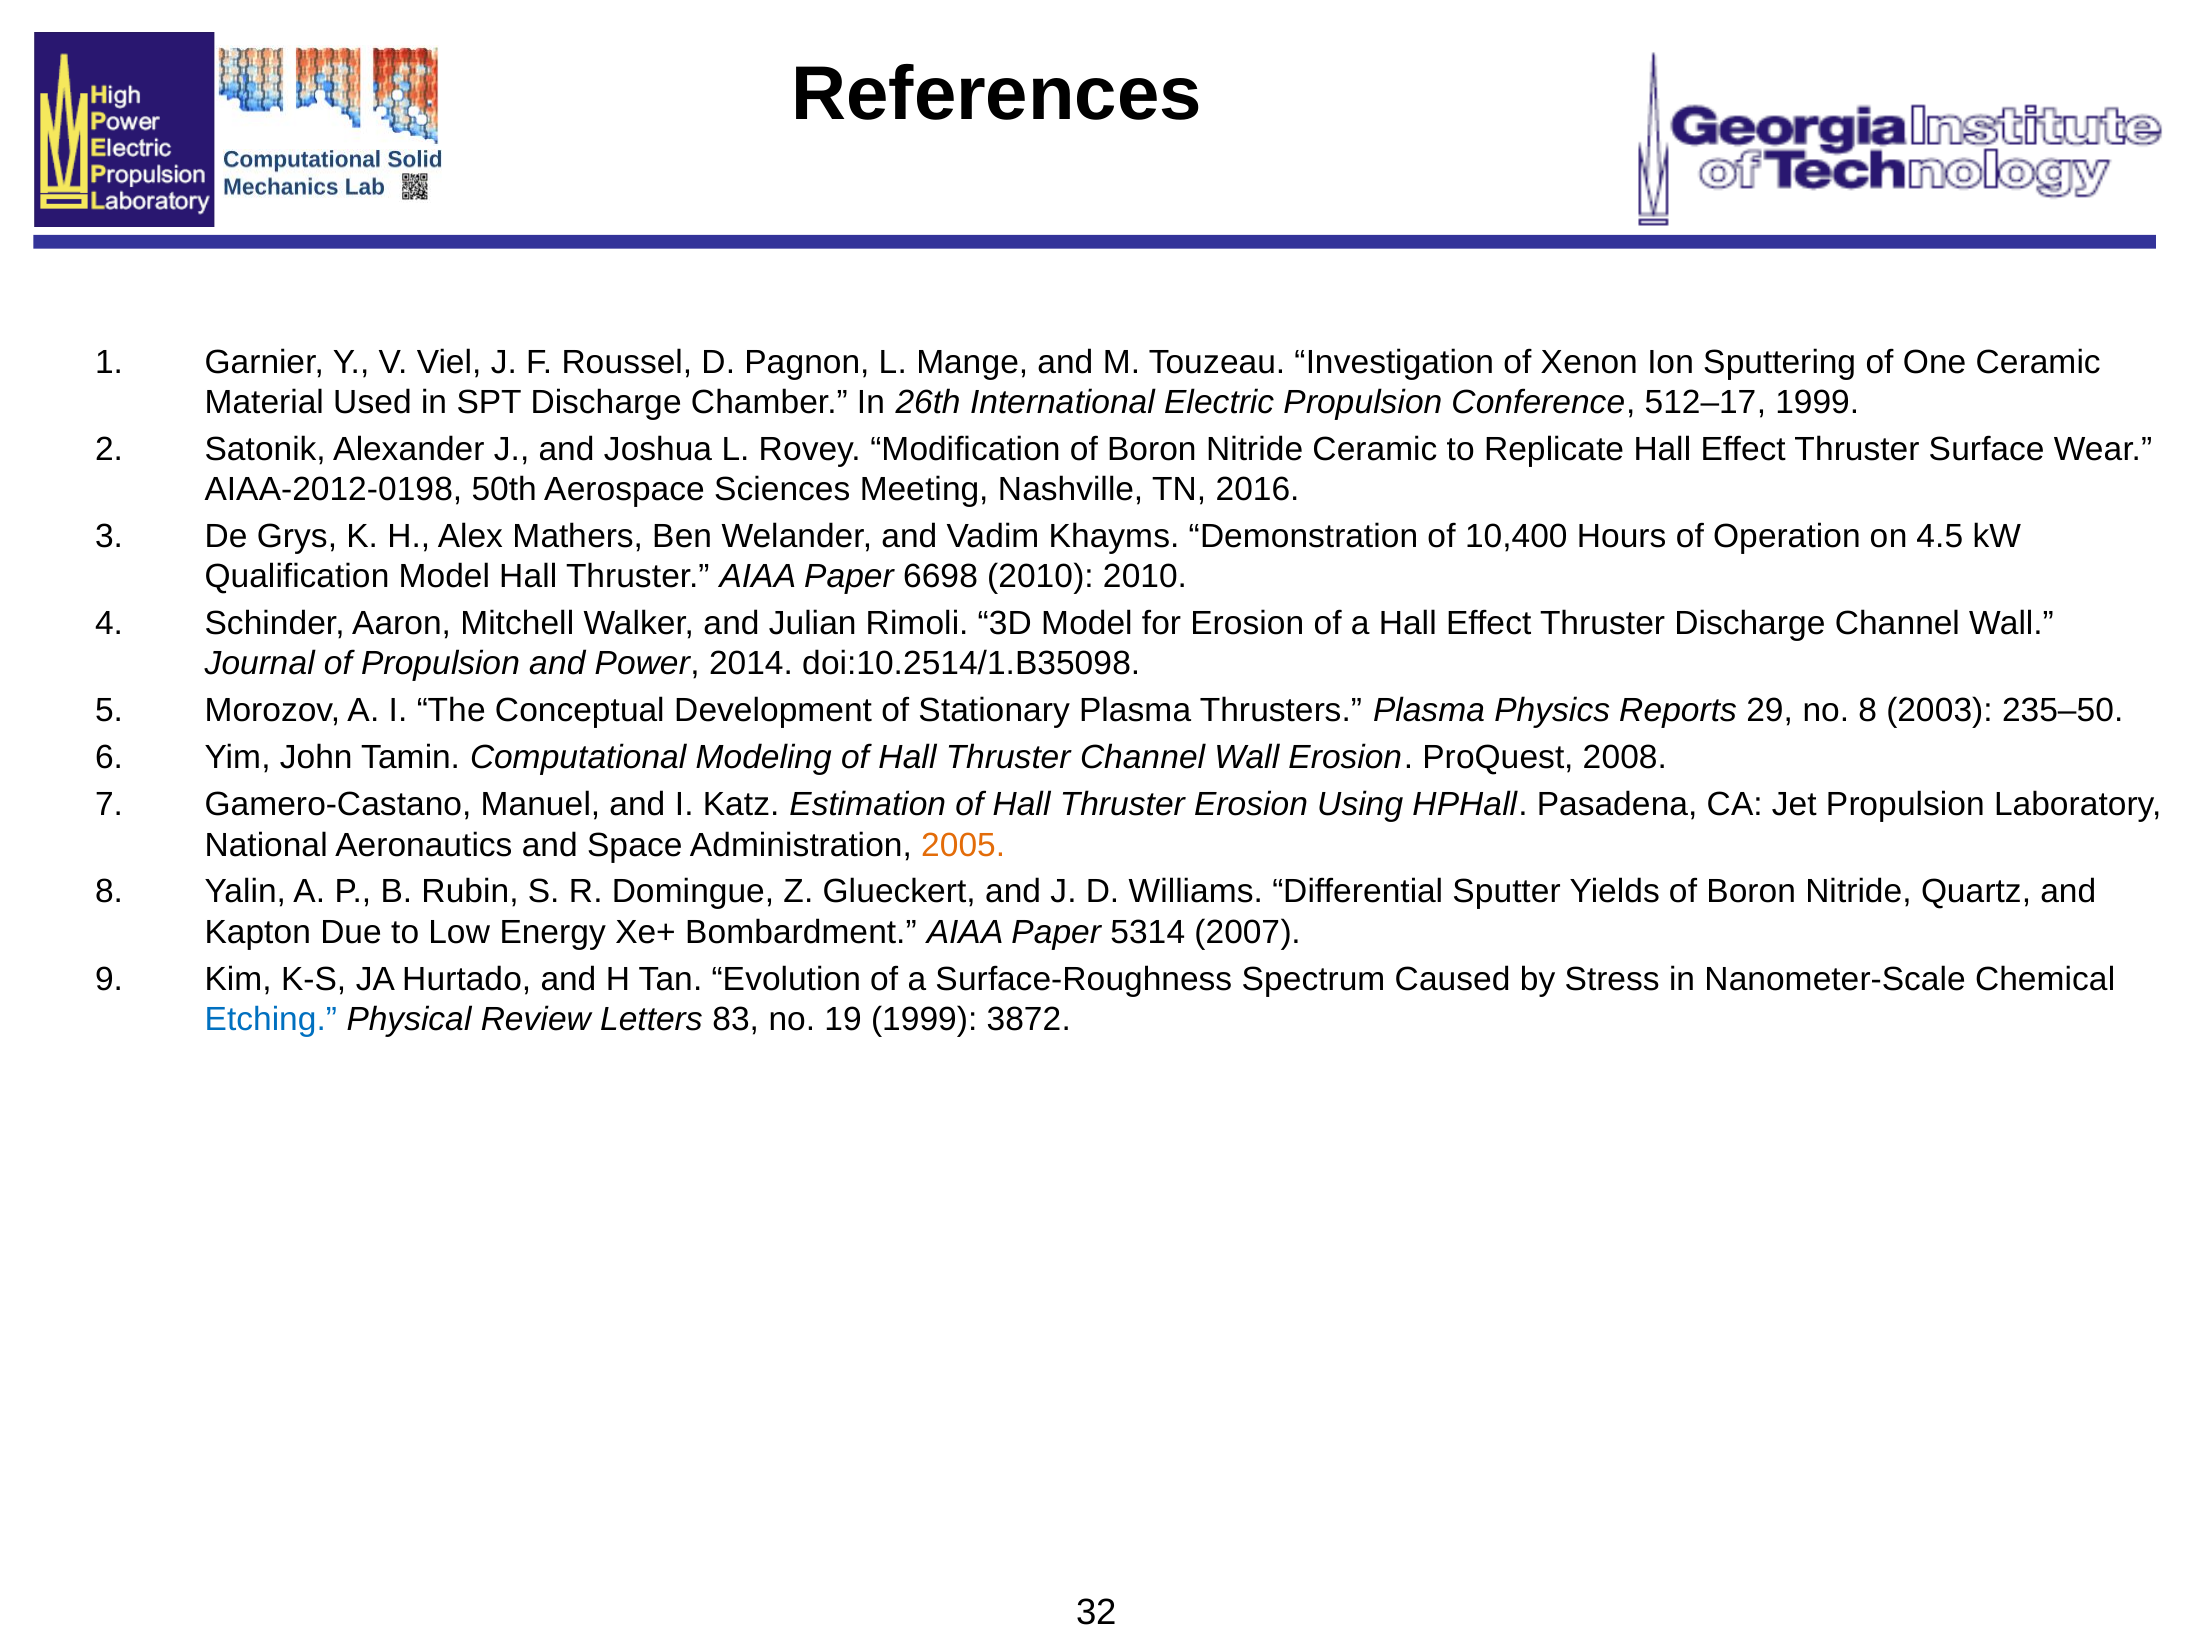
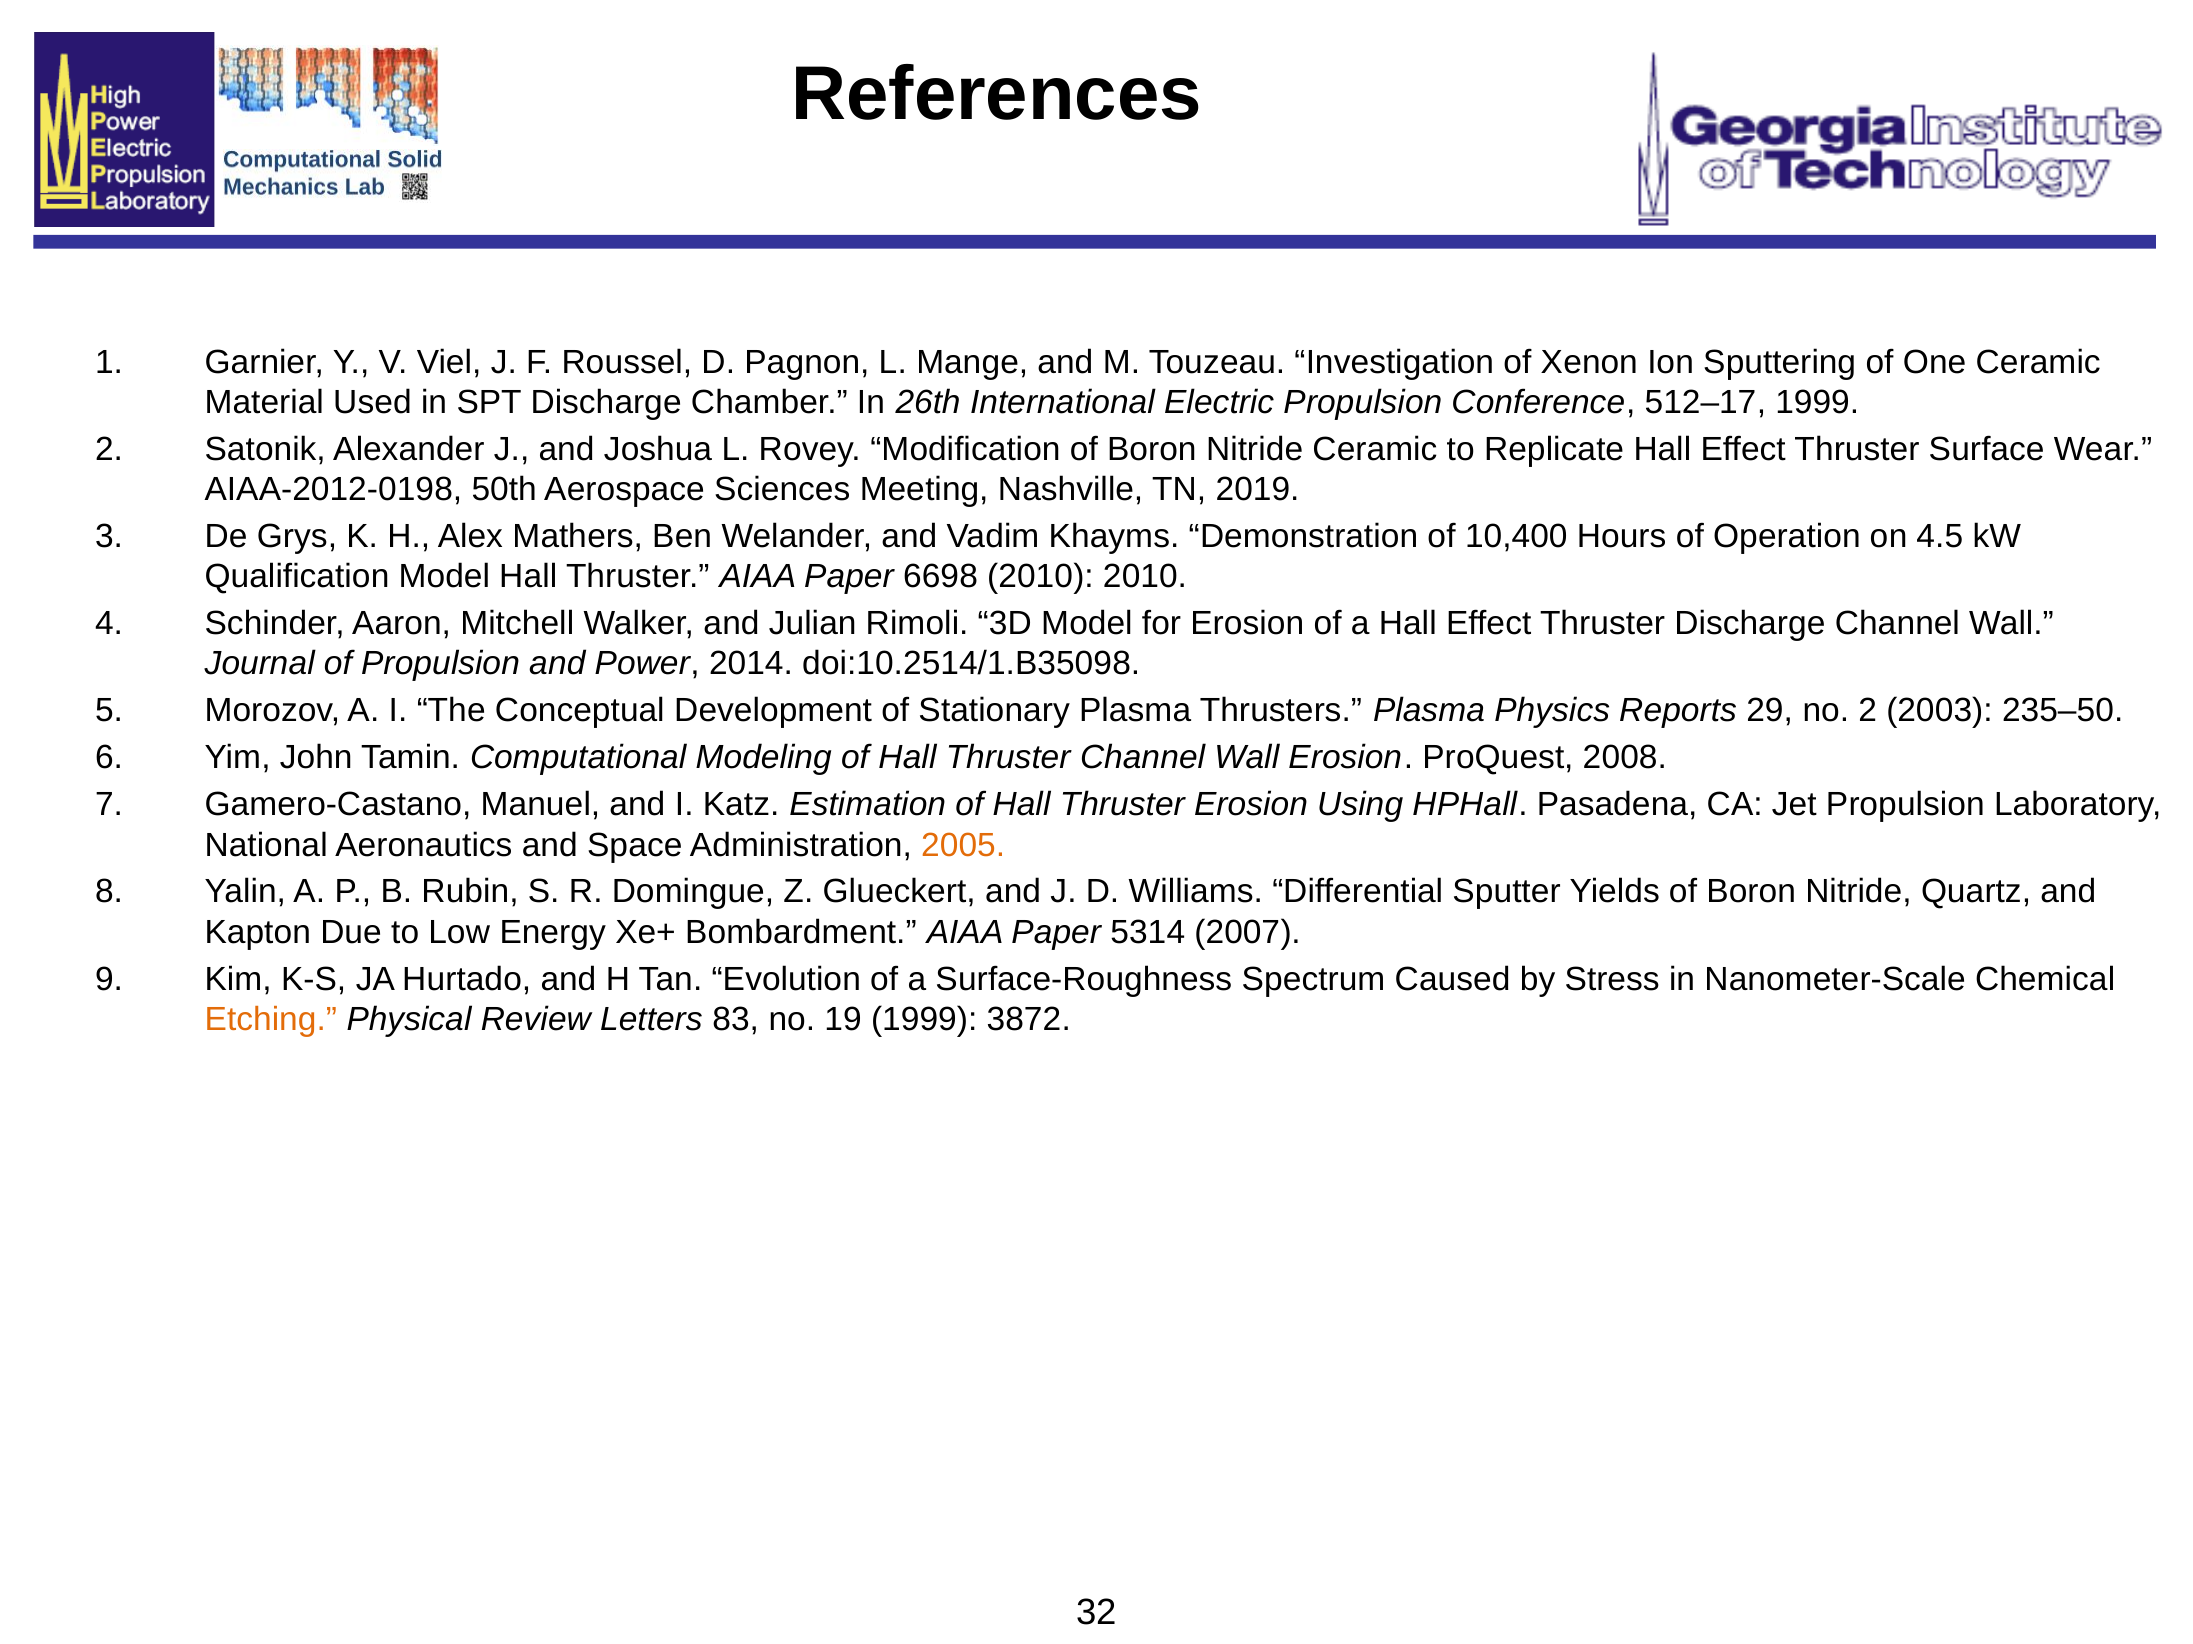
2016: 2016 -> 2019
no 8: 8 -> 2
Etching colour: blue -> orange
